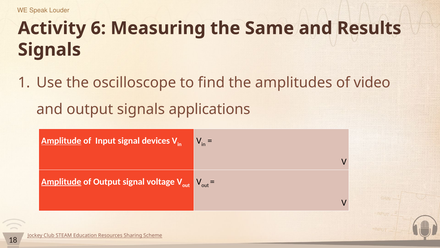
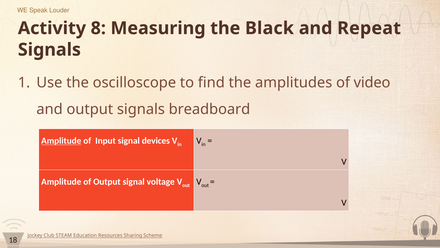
6: 6 -> 8
Same: Same -> Black
Results: Results -> Repeat
applications: applications -> breadboard
Amplitude at (61, 181) underline: present -> none
